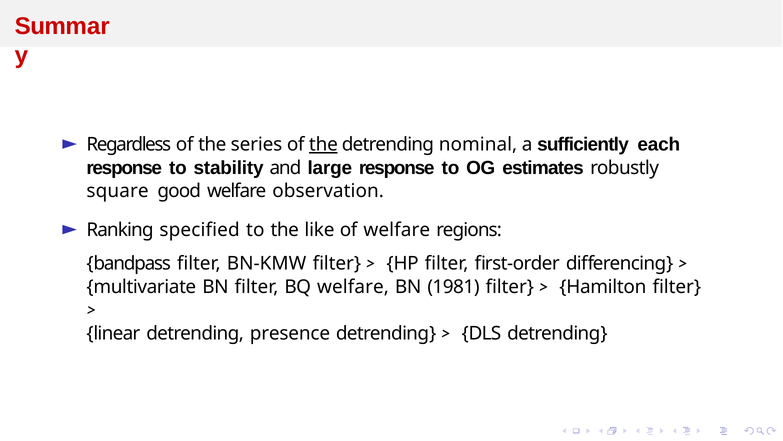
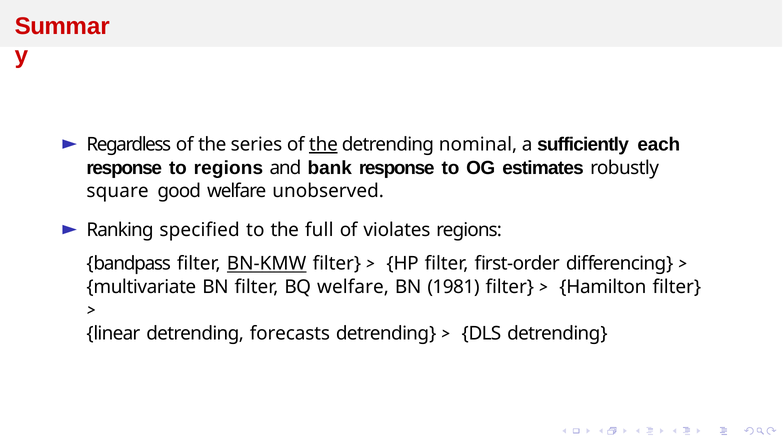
to stability: stability -> regions
large: large -> bank
observation: observation -> unobserved
like: like -> full
of welfare: welfare -> violates
BN-KMW underline: none -> present
presence: presence -> forecasts
